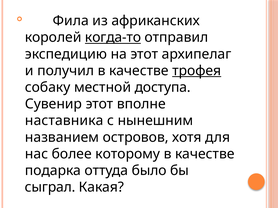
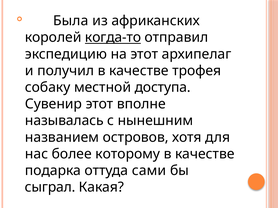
Фила: Фила -> Была
трофея underline: present -> none
наставника: наставника -> называлась
было: было -> сами
